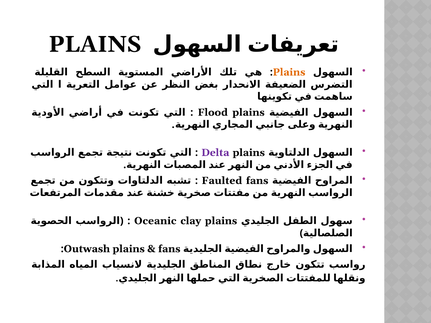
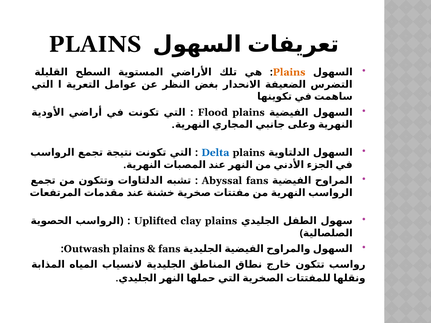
Delta colour: purple -> blue
Faulted: Faulted -> Abyssal
Oceanic: Oceanic -> Uplifted
